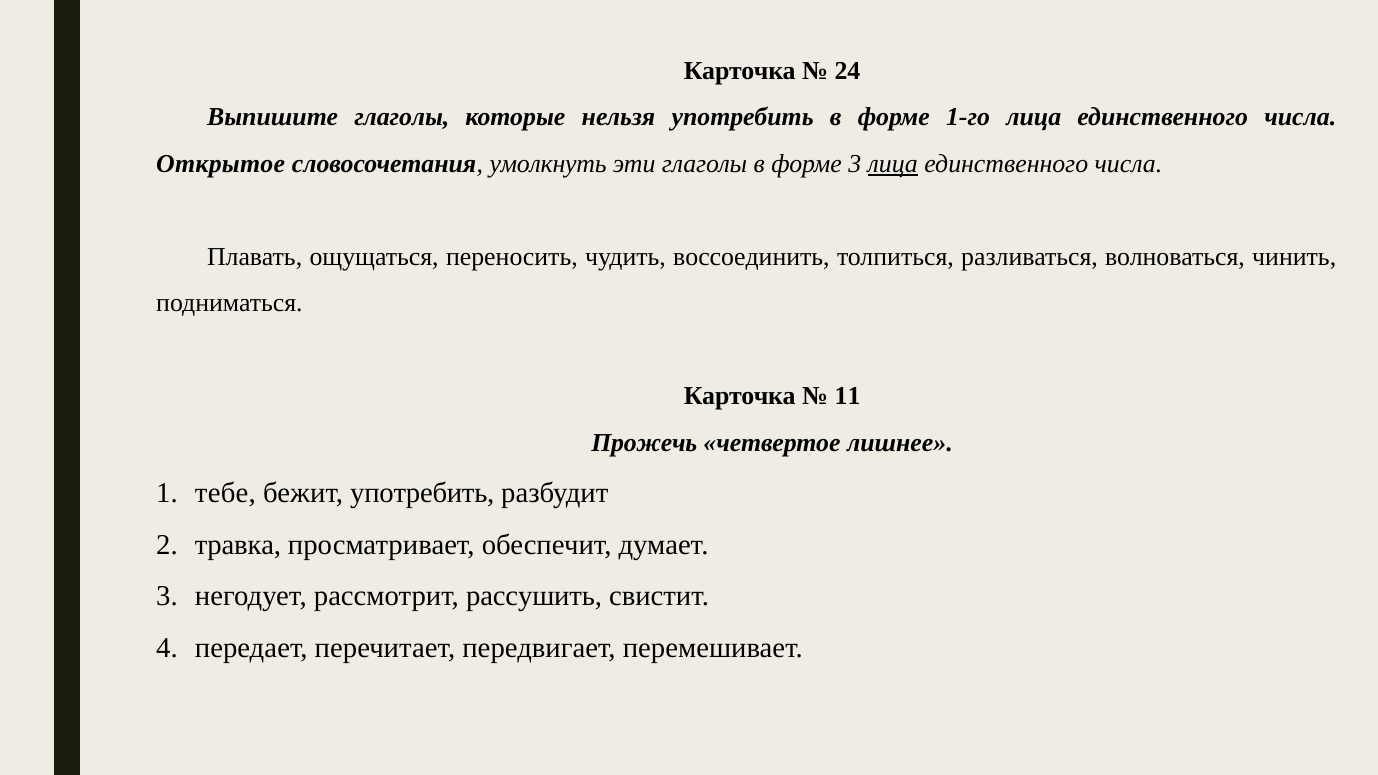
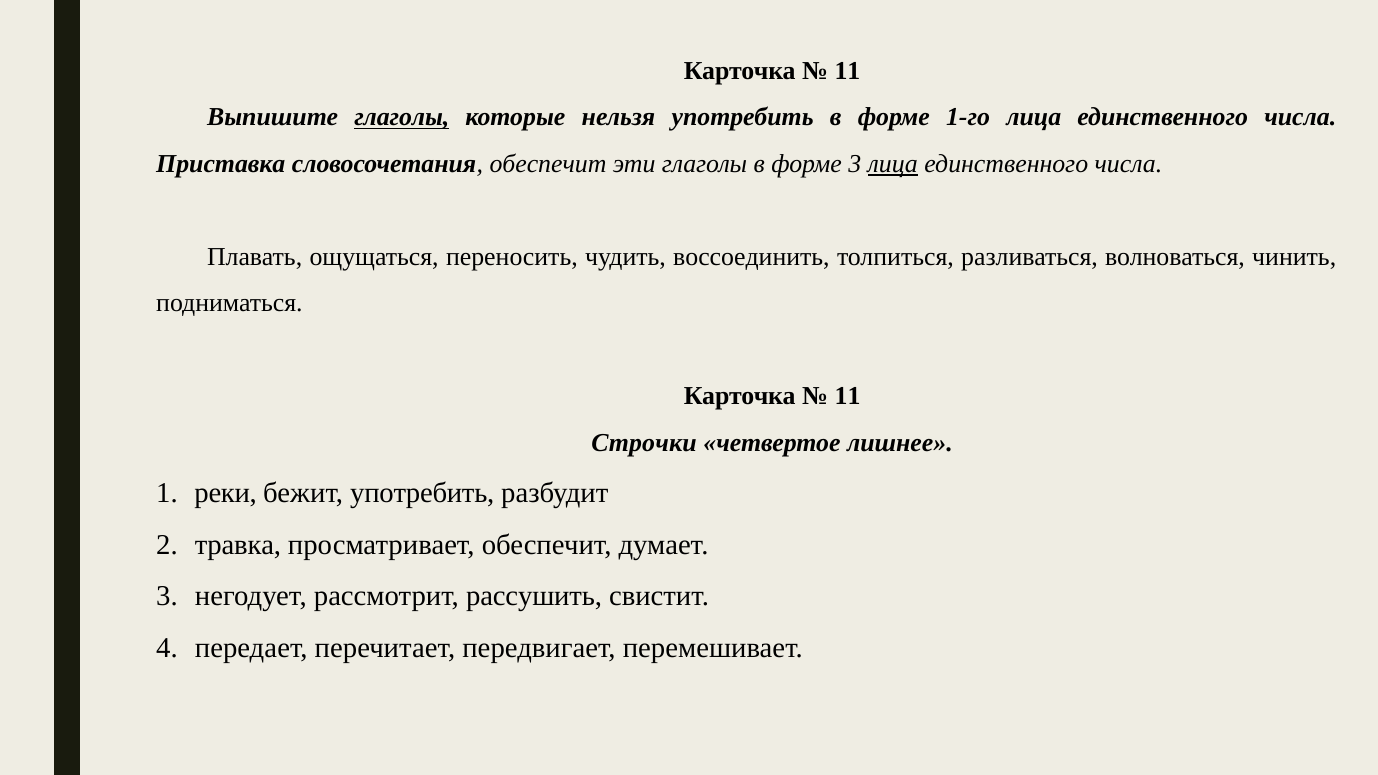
24 at (847, 71): 24 -> 11
глаголы at (402, 117) underline: none -> present
Открытое: Открытое -> Приставка
словосочетания умолкнуть: умолкнуть -> обеспечит
Прожечь: Прожечь -> Строчки
тебе: тебе -> реки
